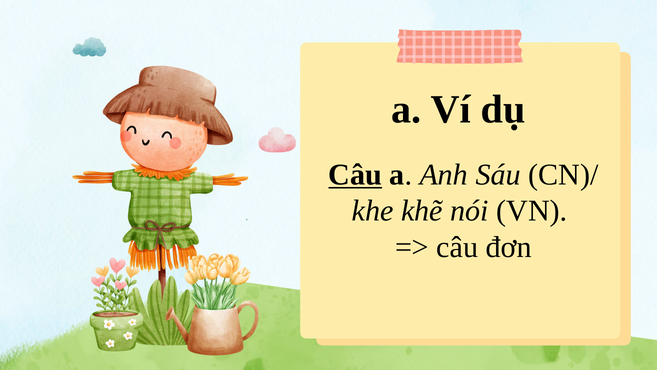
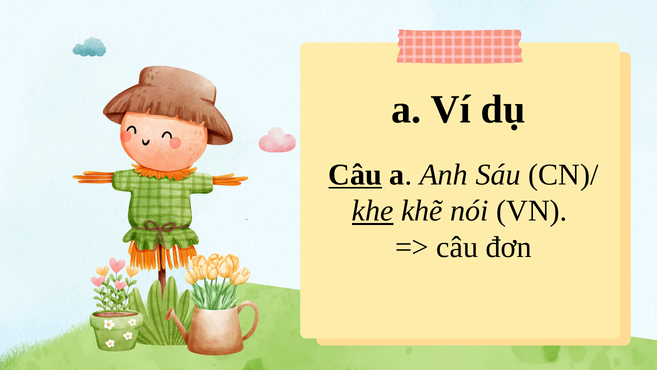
khe underline: none -> present
